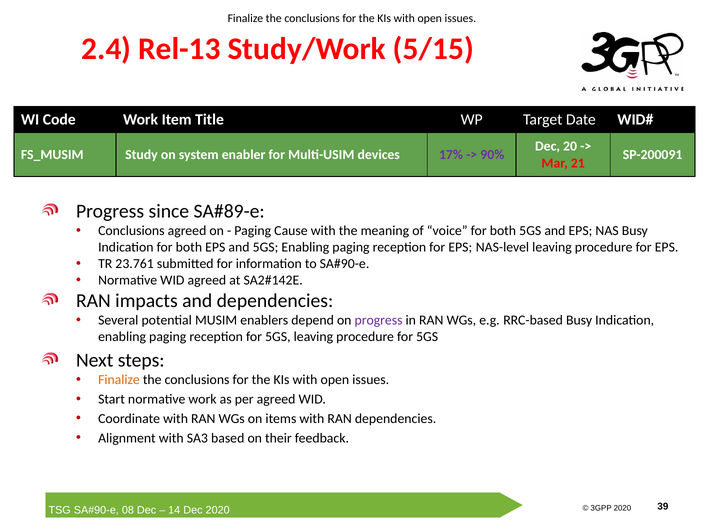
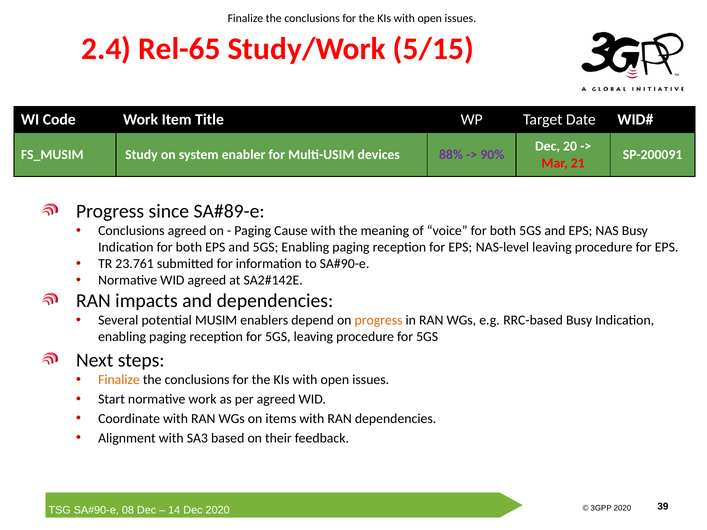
Rel-13: Rel-13 -> Rel-65
17%: 17% -> 88%
progress at (379, 320) colour: purple -> orange
